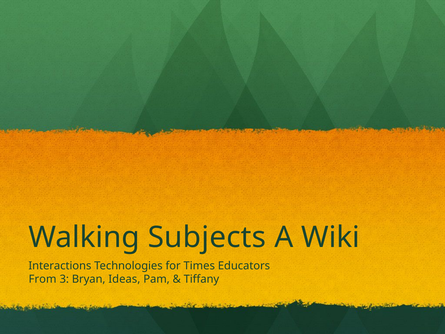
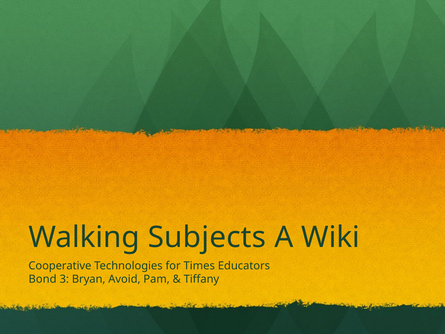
Interactions: Interactions -> Cooperative
From: From -> Bond
Ideas: Ideas -> Avoid
